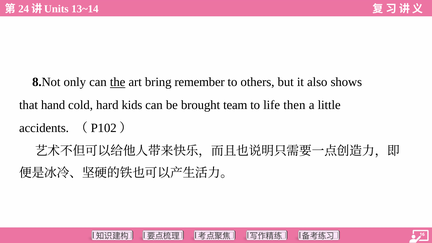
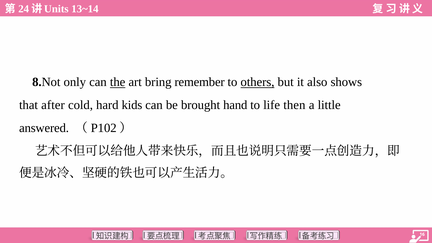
others underline: none -> present
hand: hand -> after
team: team -> hand
accidents: accidents -> answered
